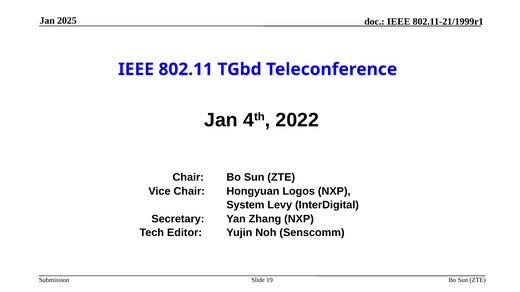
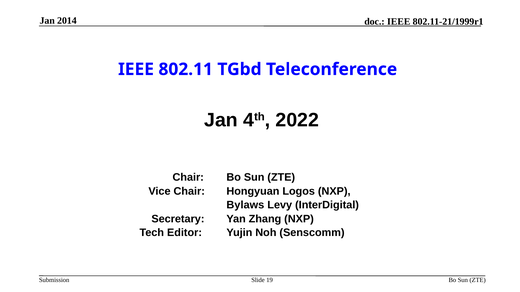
2025: 2025 -> 2014
System: System -> Bylaws
